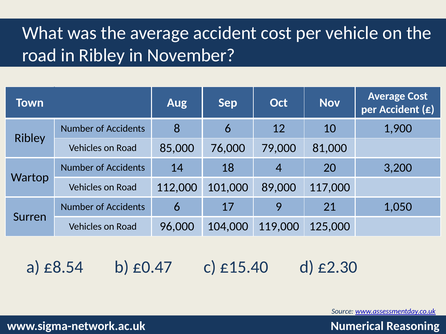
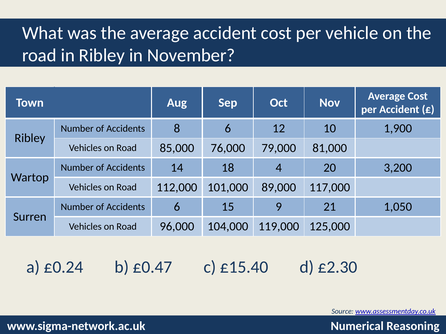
17: 17 -> 15
£8.54: £8.54 -> £0.24
